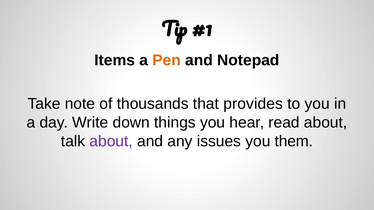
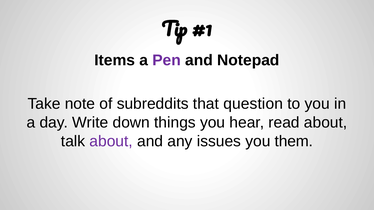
Pen colour: orange -> purple
thousands: thousands -> subreddits
provides: provides -> question
